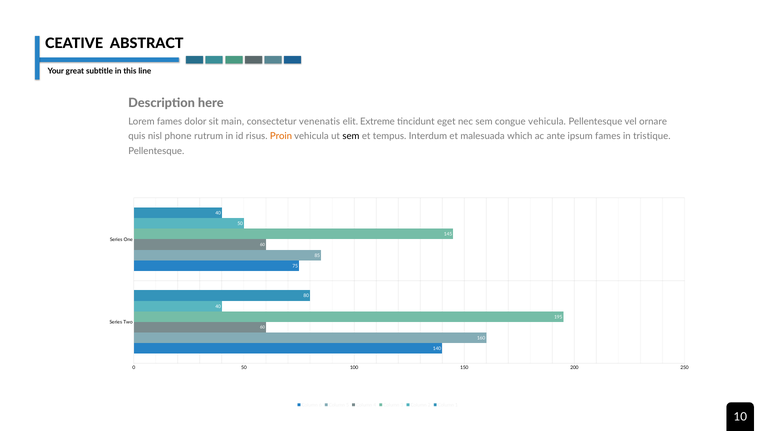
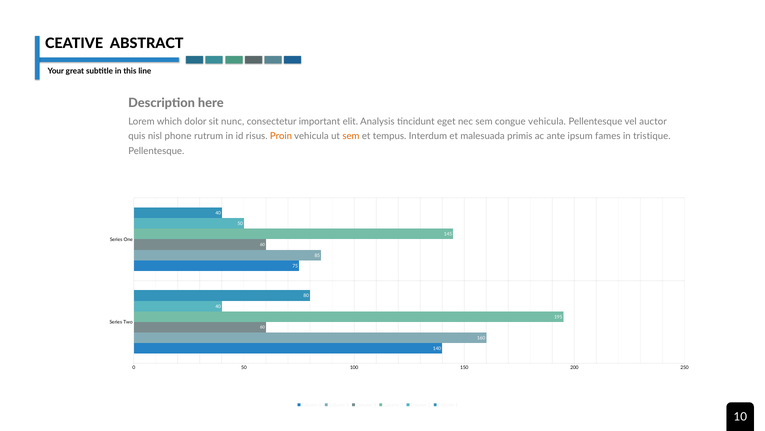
Lorem fames: fames -> which
main: main -> nunc
venenatis: venenatis -> important
Extreme: Extreme -> Analysis
ornare: ornare -> auctor
sem at (351, 136) colour: black -> orange
which: which -> primis
